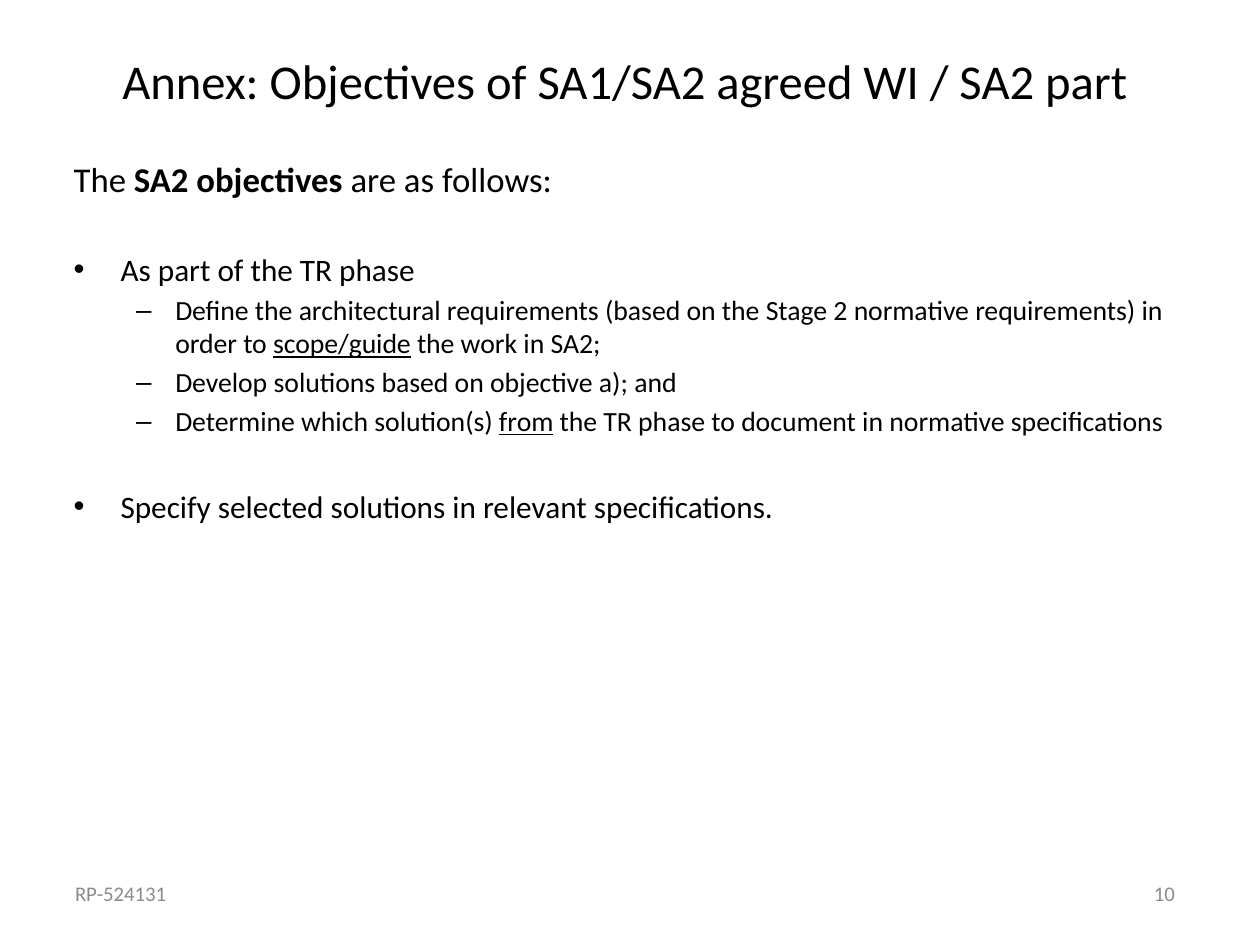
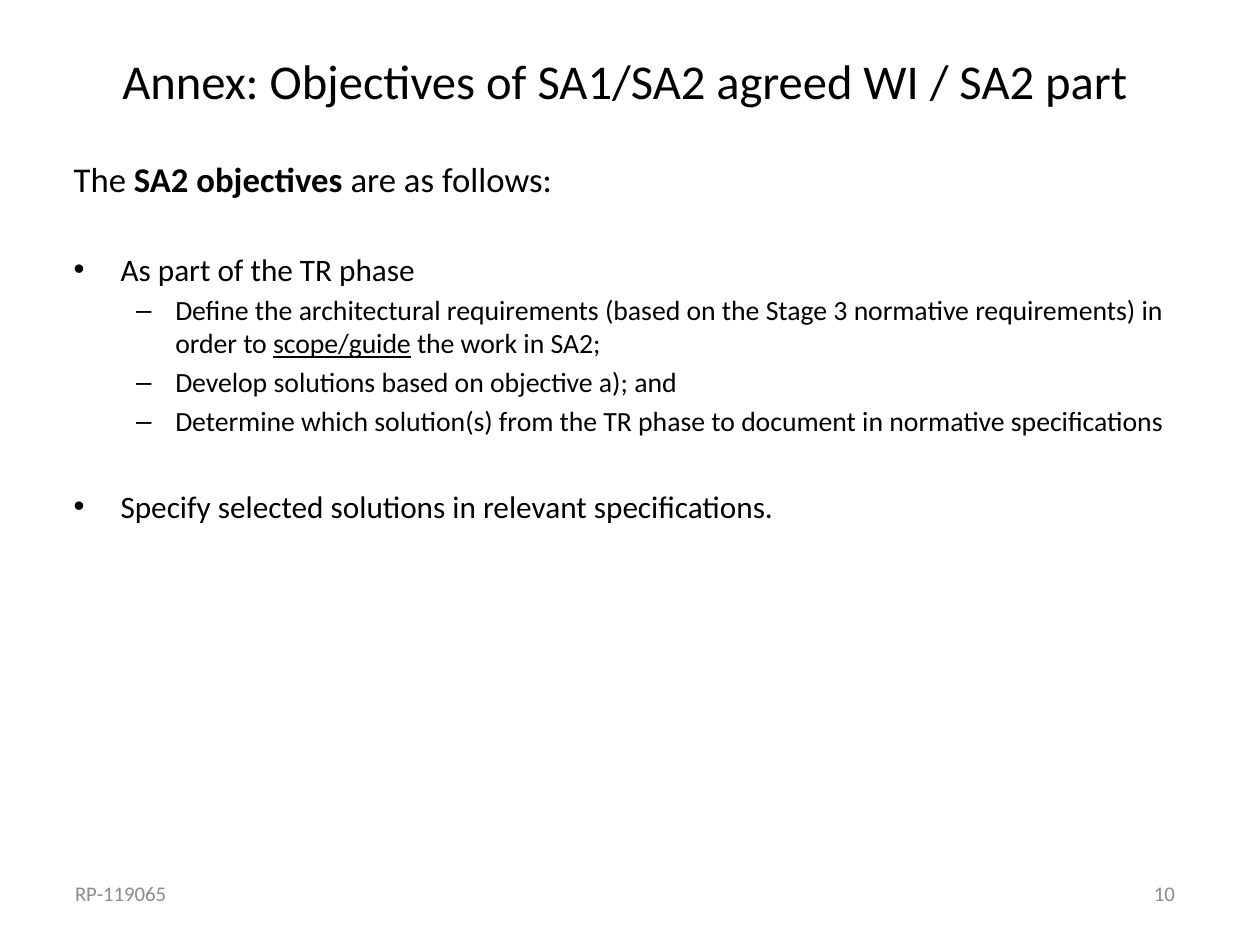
2: 2 -> 3
from underline: present -> none
RP-524131: RP-524131 -> RP-119065
